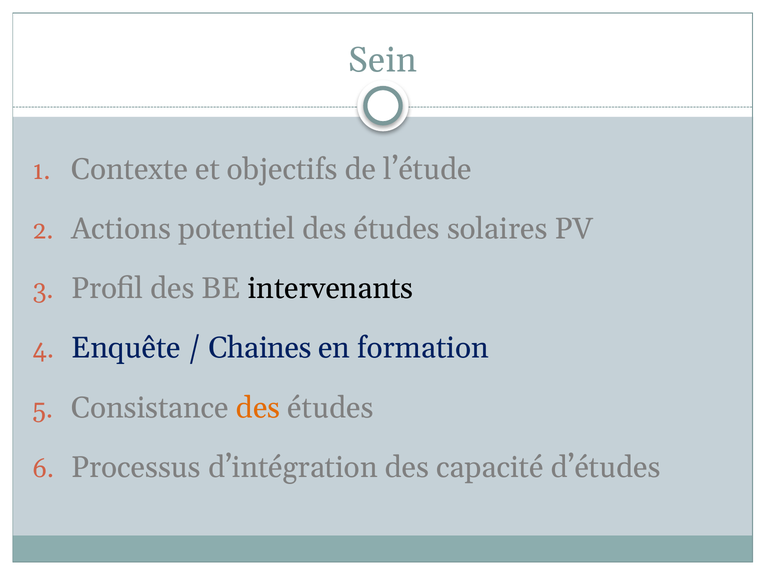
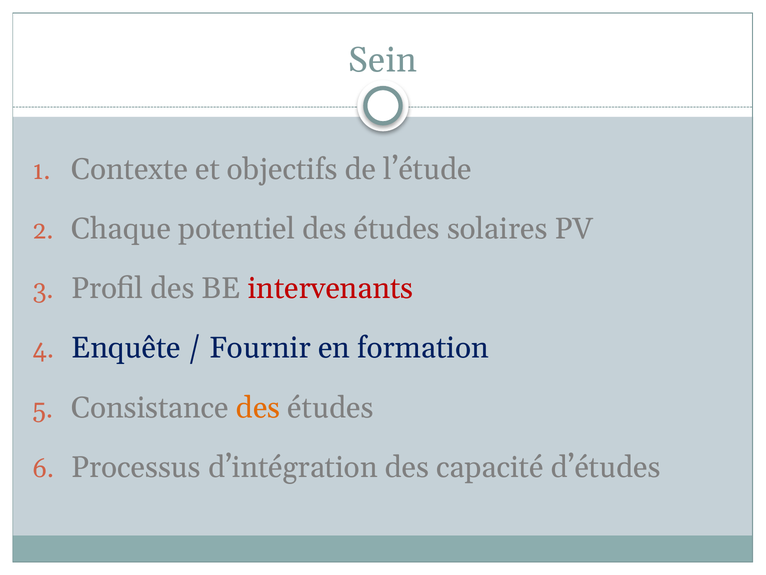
Actions: Actions -> Chaque
intervenants colour: black -> red
Chaines: Chaines -> Fournir
